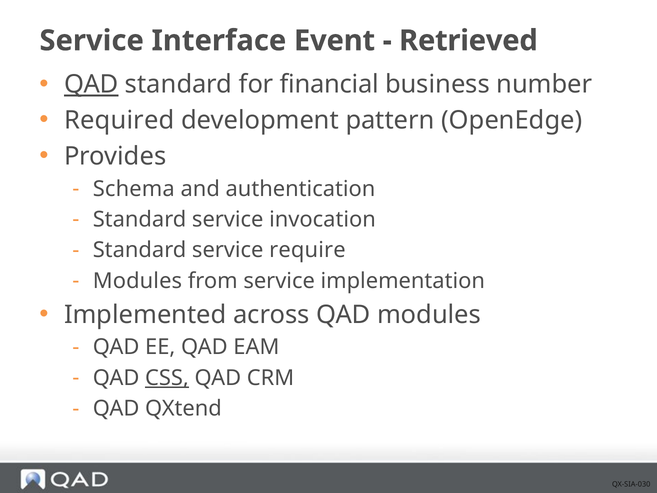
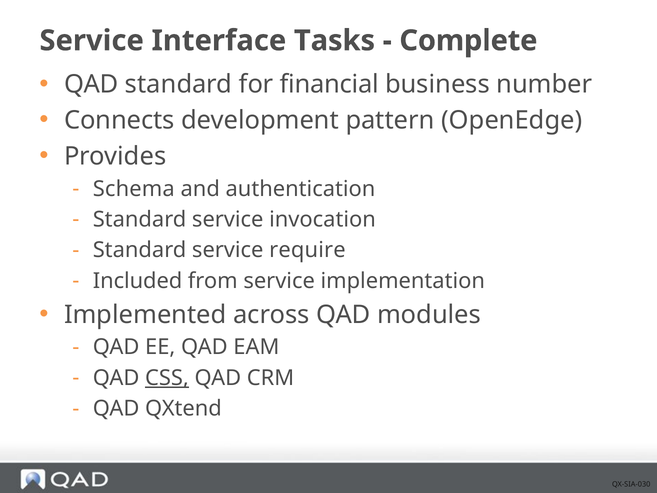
Event: Event -> Tasks
Retrieved: Retrieved -> Complete
QAD at (91, 84) underline: present -> none
Required: Required -> Connects
Modules at (137, 281): Modules -> Included
